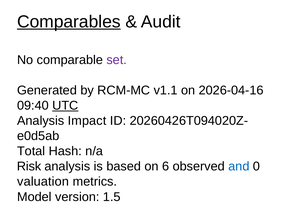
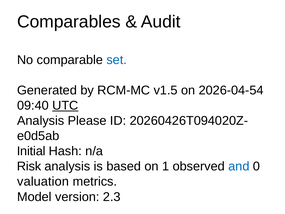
Comparables underline: present -> none
set colour: purple -> blue
v1.1: v1.1 -> v1.5
2026-04-16: 2026-04-16 -> 2026-04-54
Impact: Impact -> Please
Total: Total -> Initial
6: 6 -> 1
1.5: 1.5 -> 2.3
